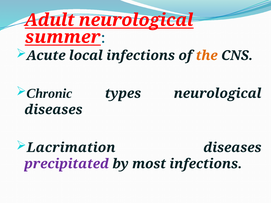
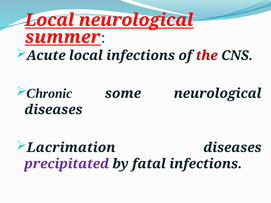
Adult at (50, 20): Adult -> Local
the colour: orange -> red
types: types -> some
most: most -> fatal
